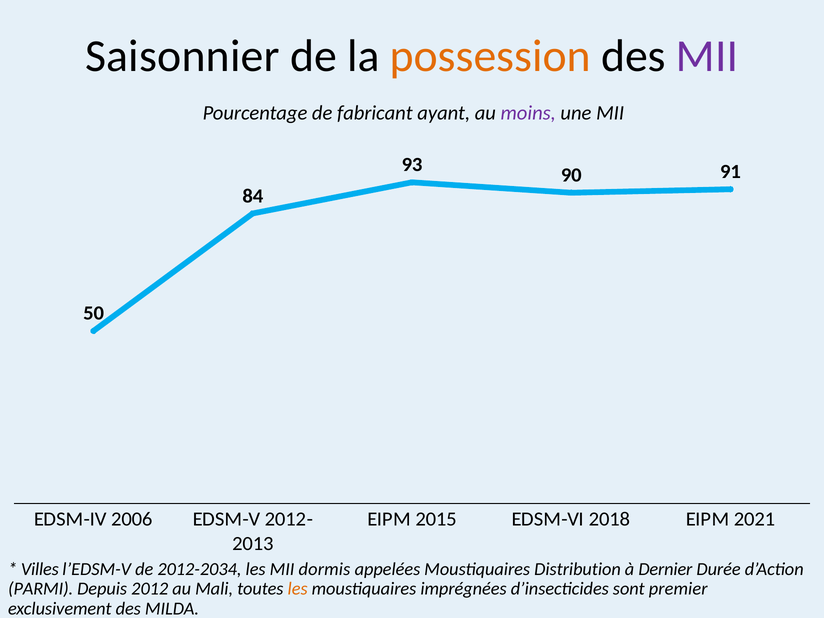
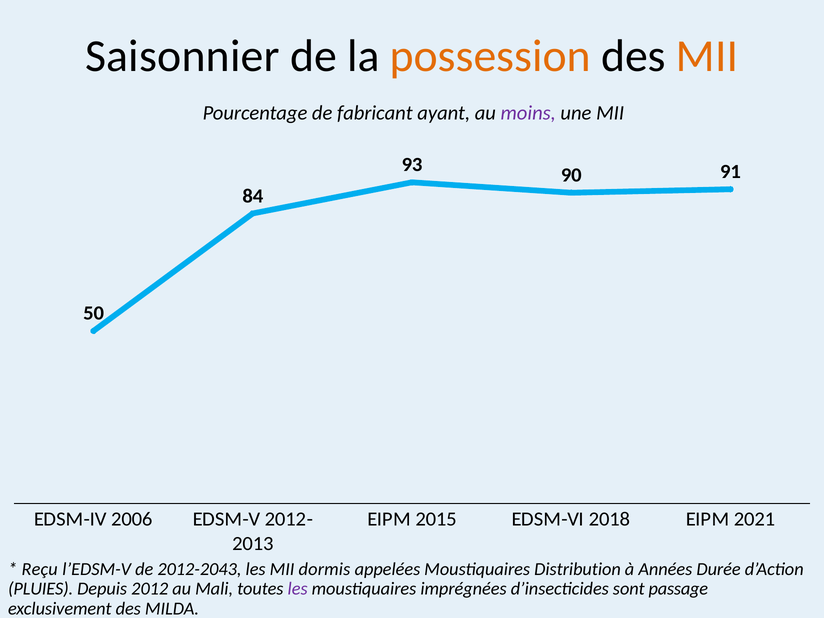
MII at (707, 56) colour: purple -> orange
Villes: Villes -> Reçu
2012-2034: 2012-2034 -> 2012-2043
Dernier: Dernier -> Années
PARMI: PARMI -> PLUIES
les at (298, 589) colour: orange -> purple
premier: premier -> passage
